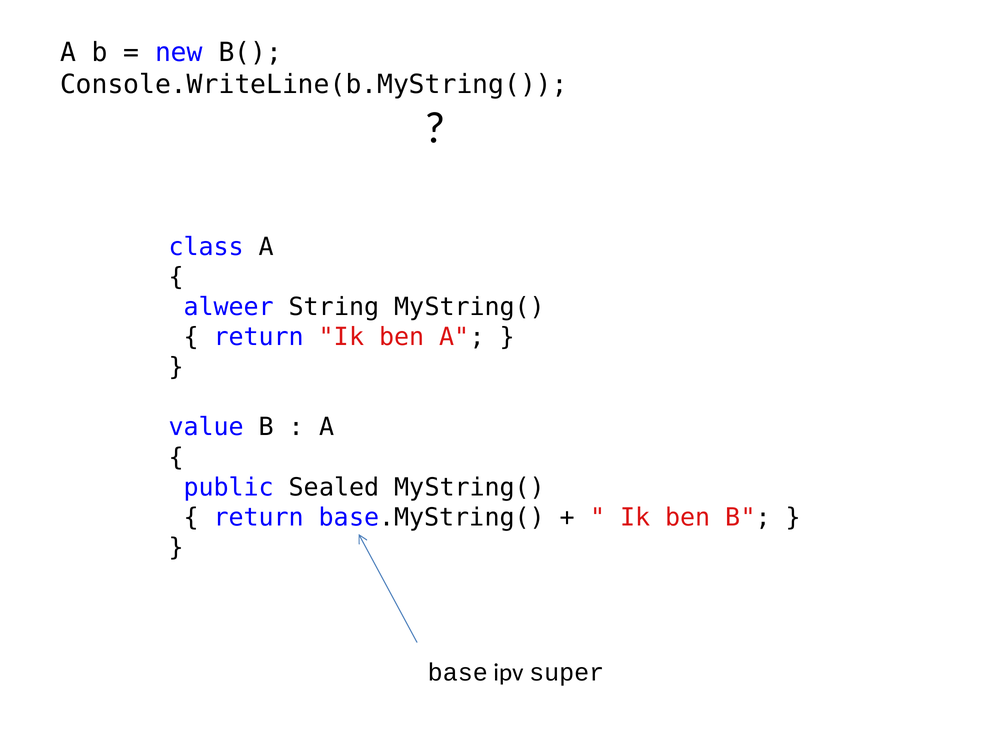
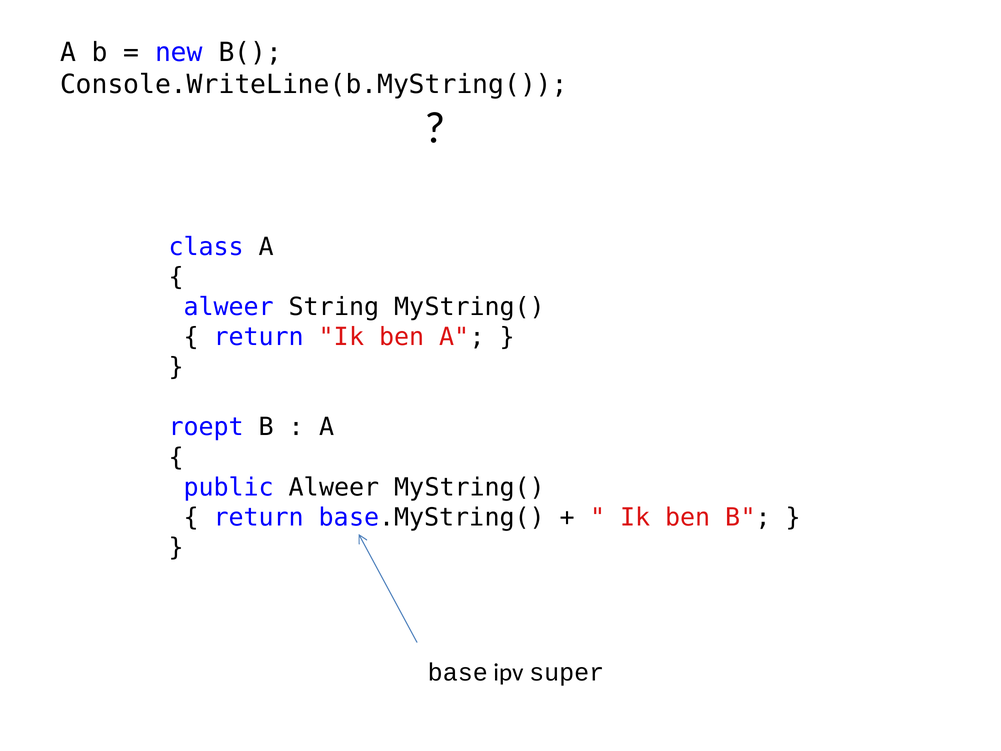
value: value -> roept
public Sealed: Sealed -> Alweer
